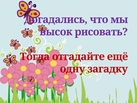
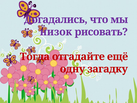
высок: высок -> низок
